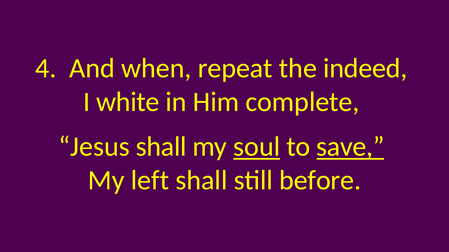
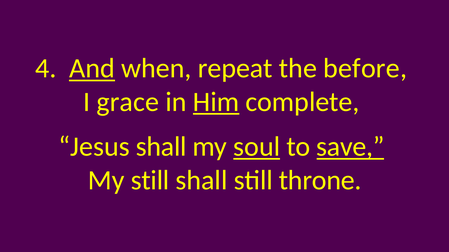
And underline: none -> present
indeed: indeed -> before
white: white -> grace
Him underline: none -> present
My left: left -> still
before: before -> throne
